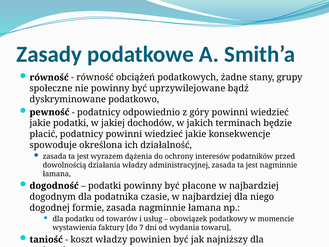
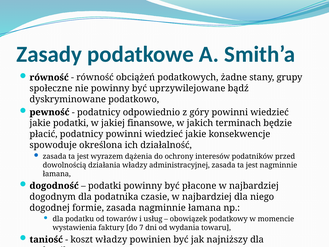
dochodów: dochodów -> finansowe
